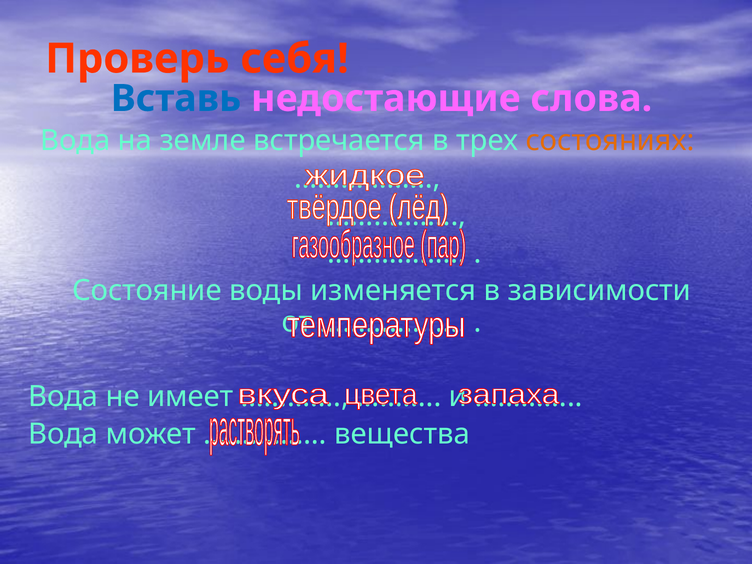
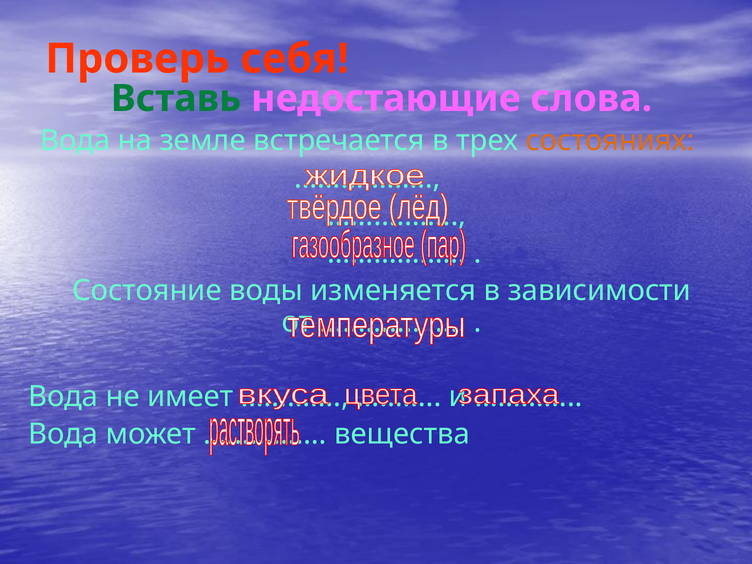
Вставь colour: blue -> green
